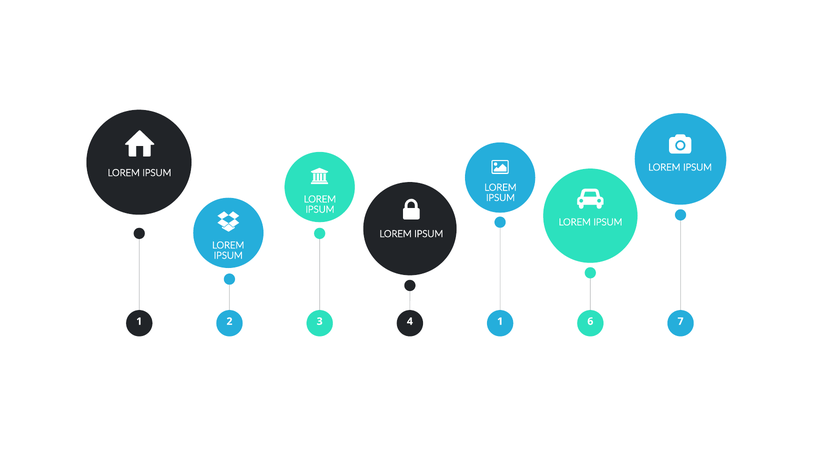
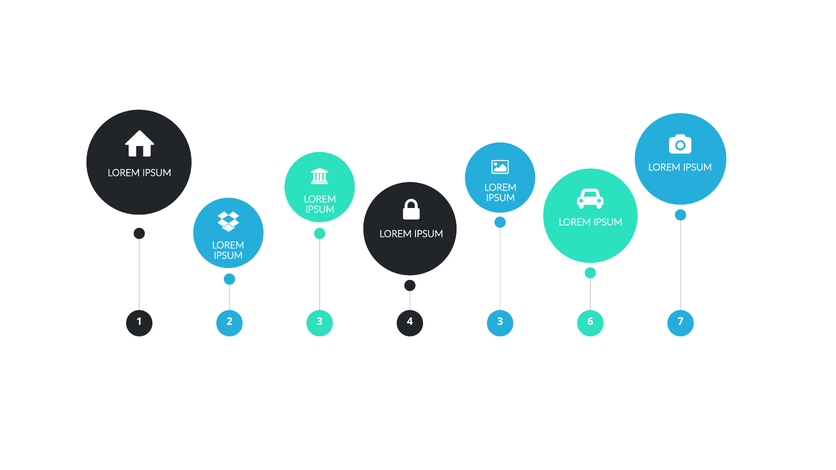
4 1: 1 -> 3
